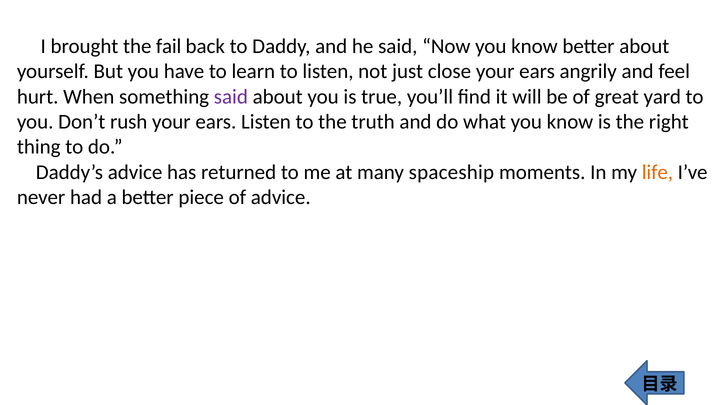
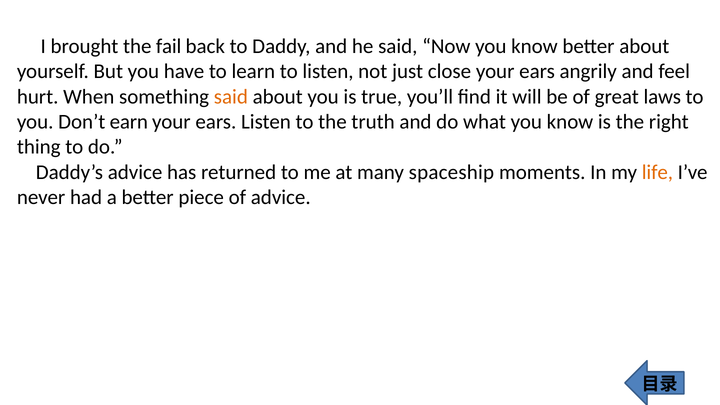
said at (231, 97) colour: purple -> orange
yard: yard -> laws
rush: rush -> earn
